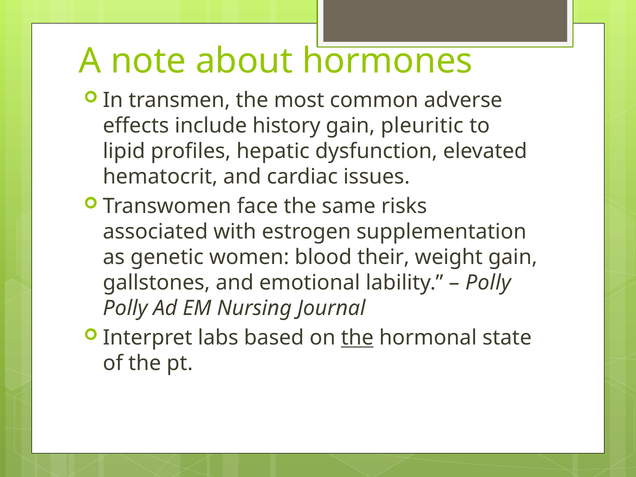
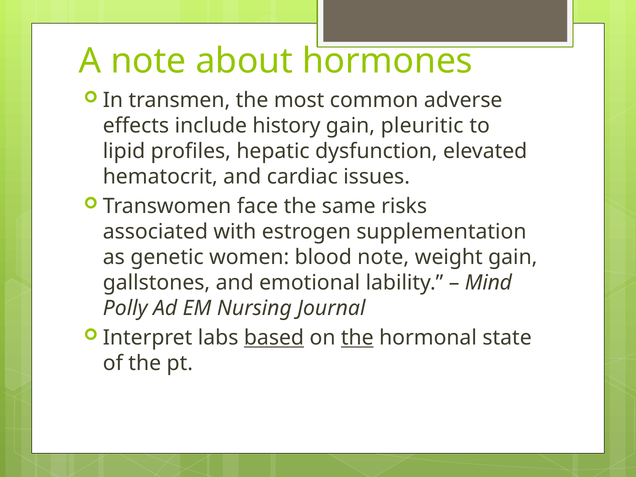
blood their: their -> note
Polly at (488, 283): Polly -> Mind
based underline: none -> present
